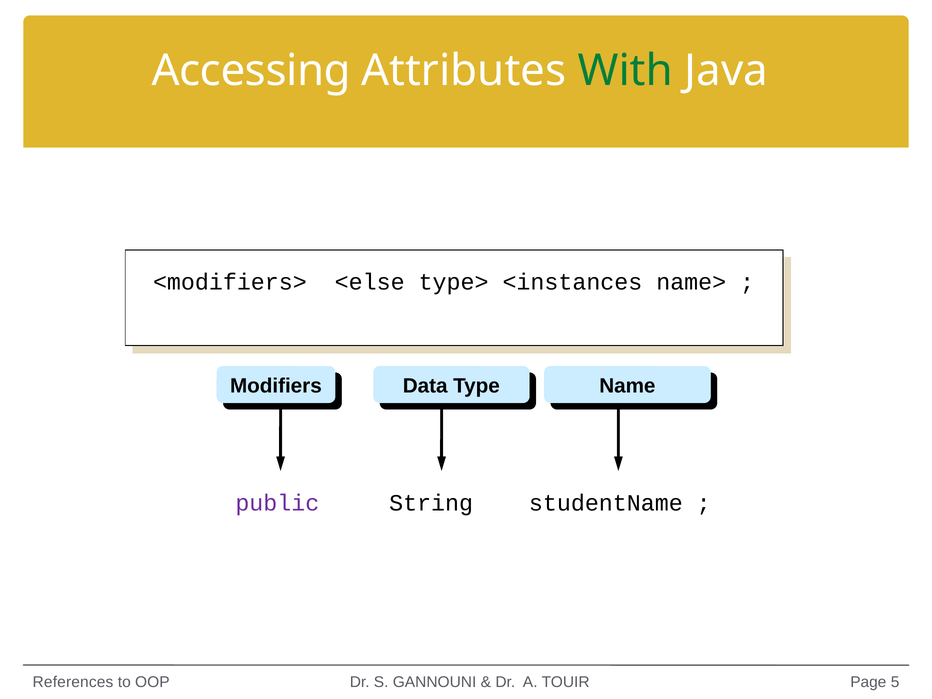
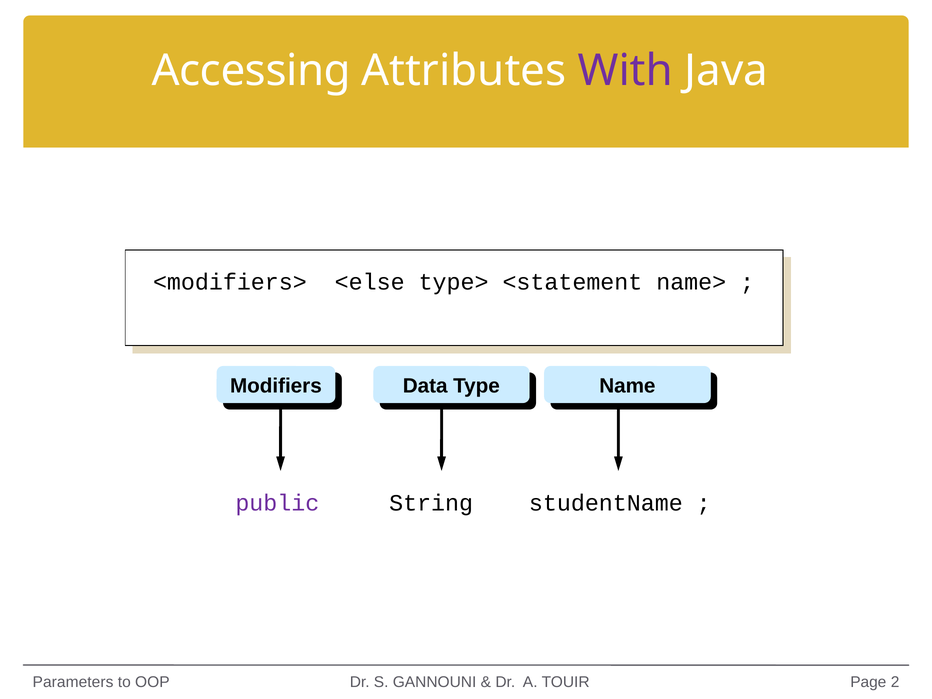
With colour: green -> purple
<instances: <instances -> <statement
References: References -> Parameters
5: 5 -> 2
